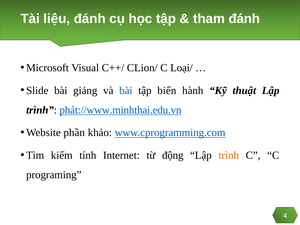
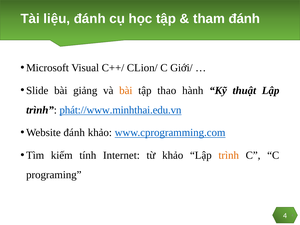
Loại/: Loại/ -> Giới/
bài at (126, 90) colour: blue -> orange
biến: biến -> thao
Website phần: phần -> đánh
từ động: động -> khảo
